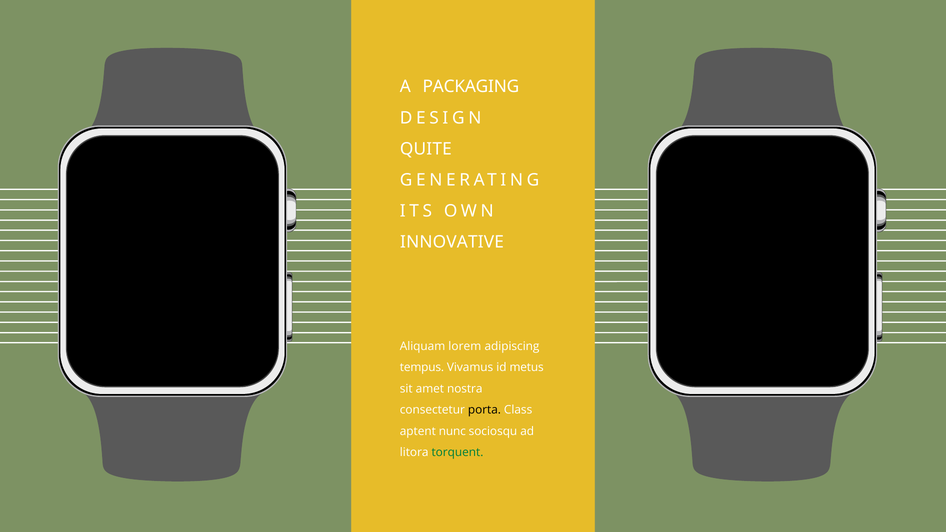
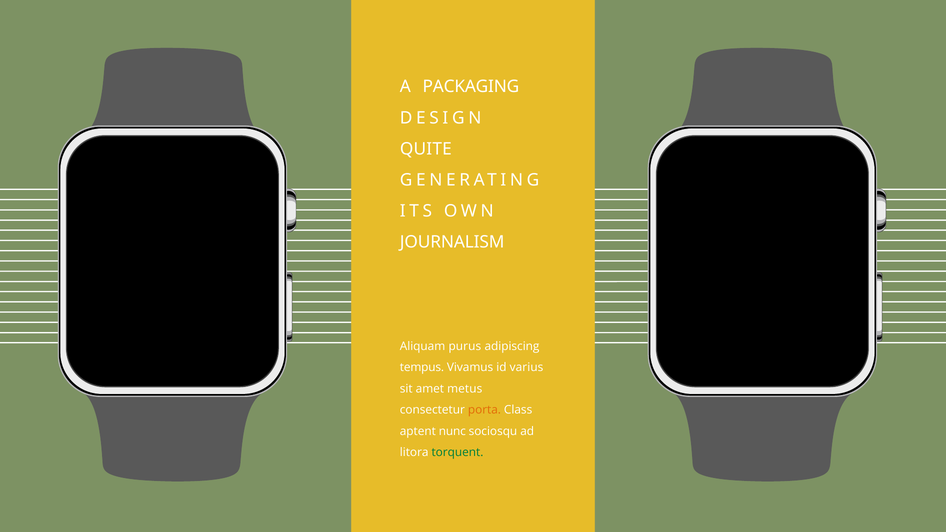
INNOVATIVE: INNOVATIVE -> JOURNALISM
lorem: lorem -> purus
metus: metus -> varius
nostra: nostra -> metus
porta colour: black -> orange
